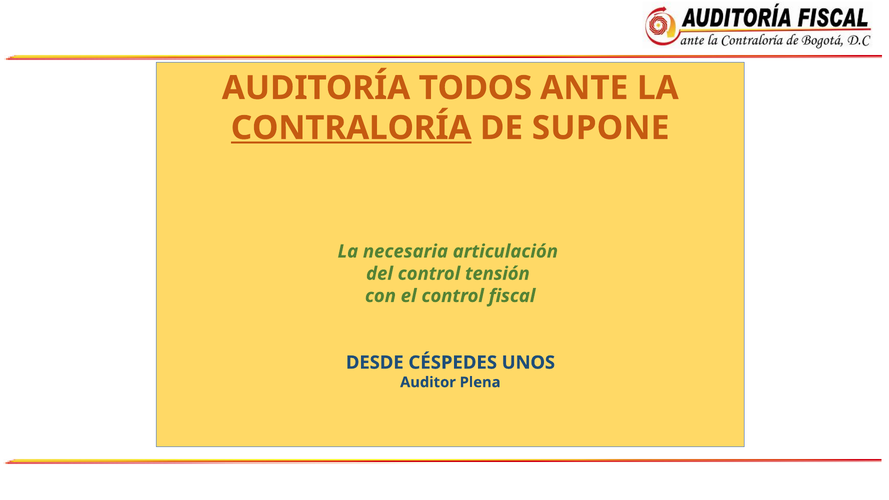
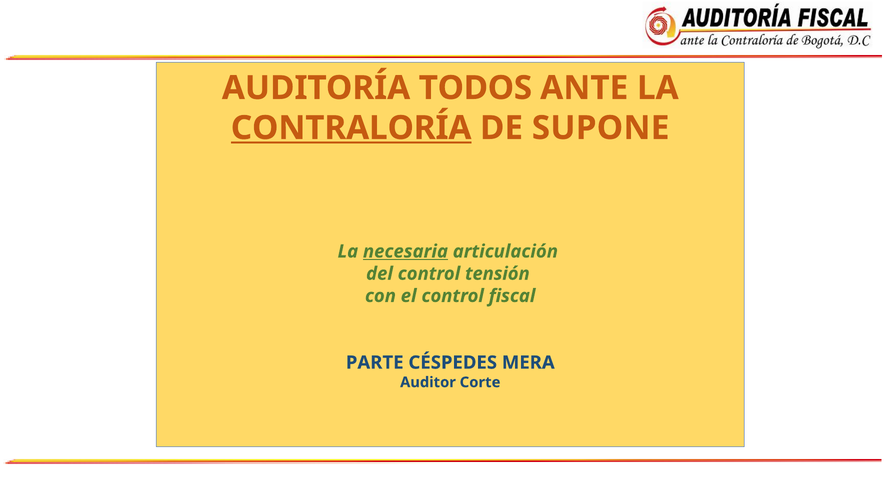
necesaria underline: none -> present
DESDE: DESDE -> PARTE
UNOS: UNOS -> MERA
Plena: Plena -> Corte
